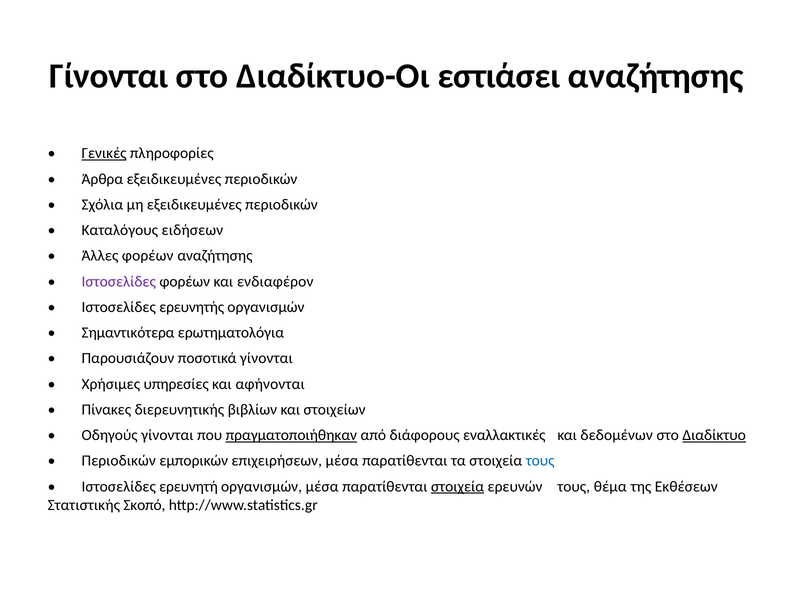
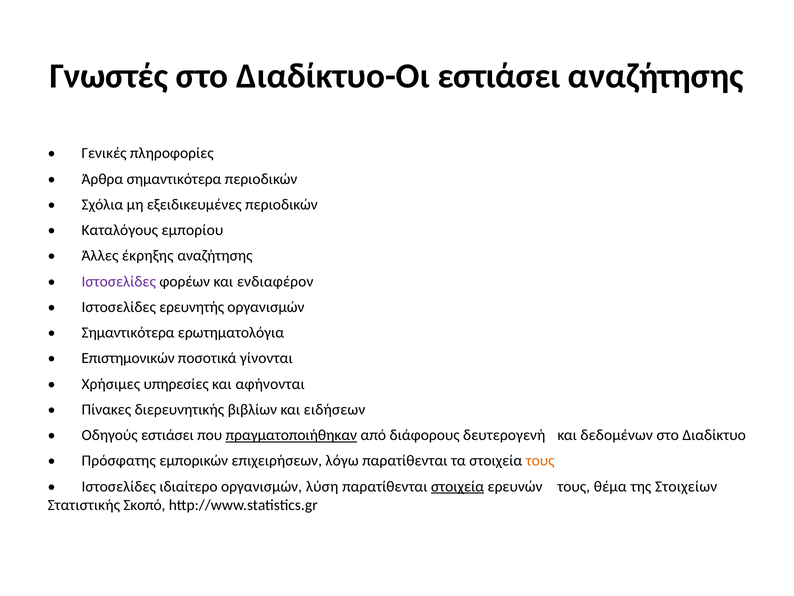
Γίνονται at (109, 76): Γίνονται -> Γνωστές
Γενικές underline: present -> none
Άρθρα εξειδικευμένες: εξειδικευμένες -> σημαντικότερα
ειδήσεων: ειδήσεων -> εμπορίου
Άλλες φορέων: φορέων -> έκρηξης
Παρουσιάζουν: Παρουσιάζουν -> Επιστημονικών
στοιχείων: στοιχείων -> ειδήσεων
Οδηγούς γίνονται: γίνονται -> εστιάσει
εναλλακτικές: εναλλακτικές -> δευτερογενή
Διαδίκτυο underline: present -> none
Περιοδικών at (119, 460): Περιοδικών -> Πρόσφατης
επιχειρήσεων μέσα: μέσα -> λόγω
τους at (540, 460) colour: blue -> orange
ερευνητή: ερευνητή -> ιδιαίτερο
οργανισμών μέσα: μέσα -> λύση
Εκθέσεων: Εκθέσεων -> Στοιχείων
